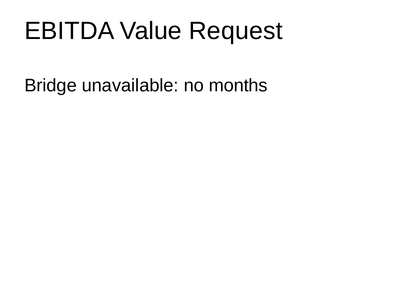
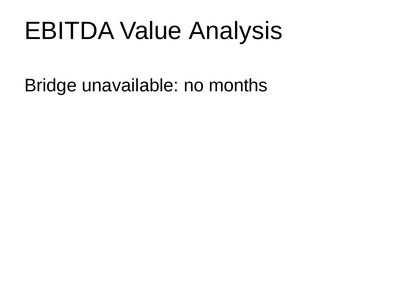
Request: Request -> Analysis
